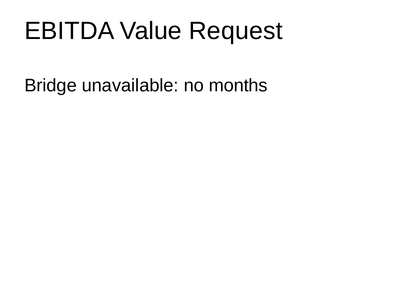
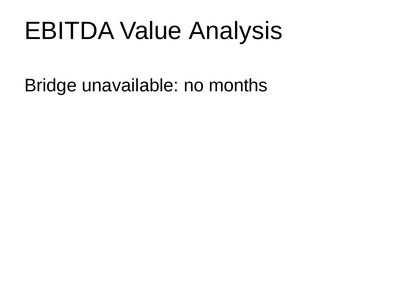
Request: Request -> Analysis
